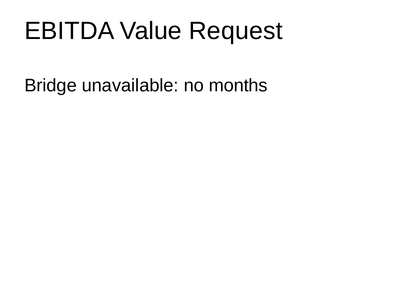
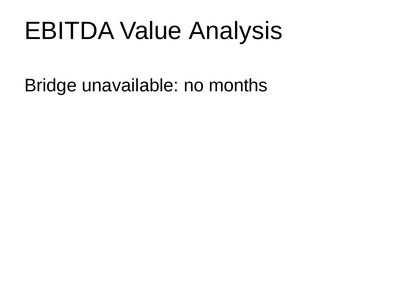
Request: Request -> Analysis
